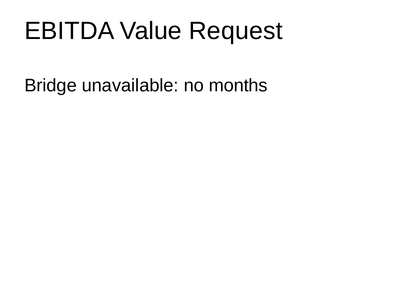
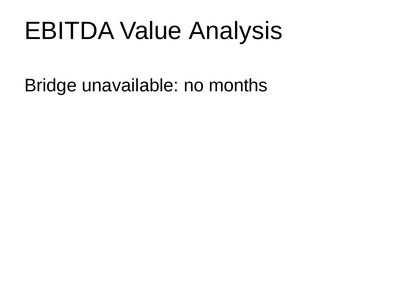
Request: Request -> Analysis
